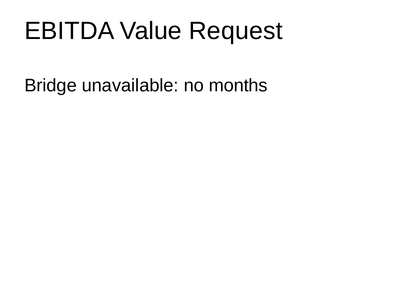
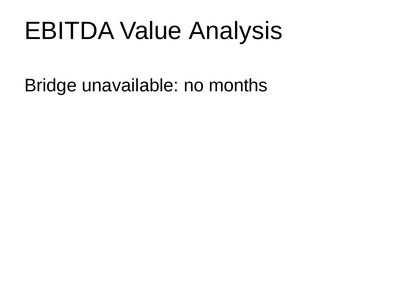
Request: Request -> Analysis
